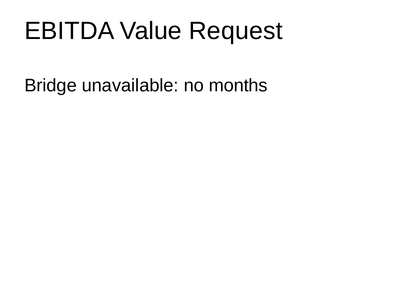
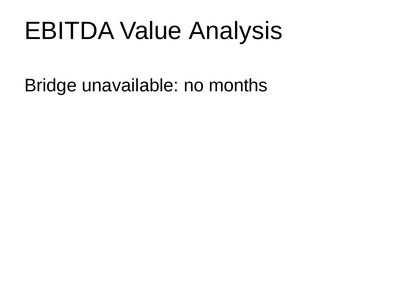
Request: Request -> Analysis
